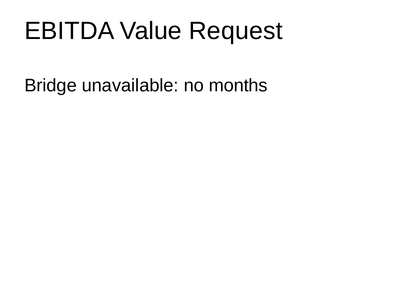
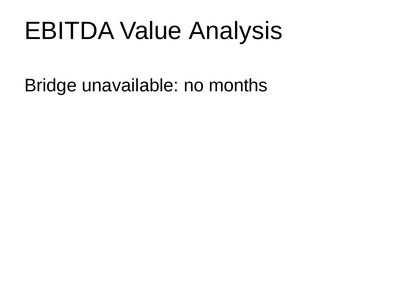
Request: Request -> Analysis
